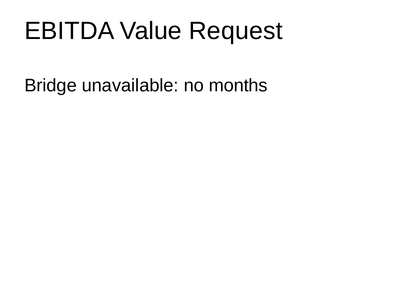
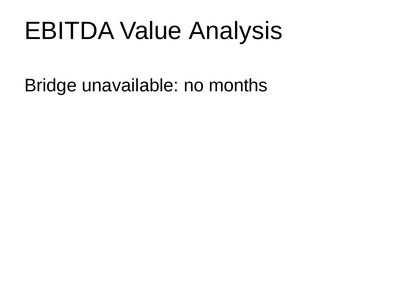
Request: Request -> Analysis
